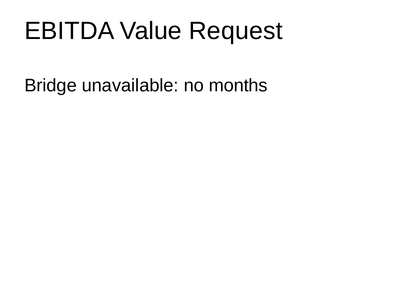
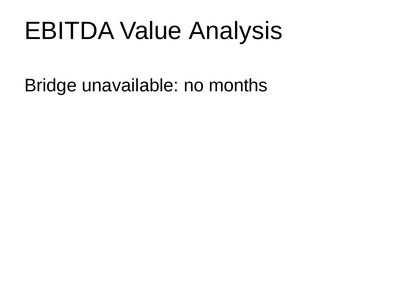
Request: Request -> Analysis
